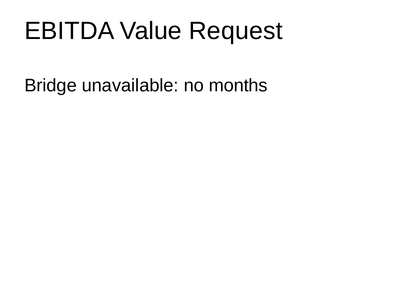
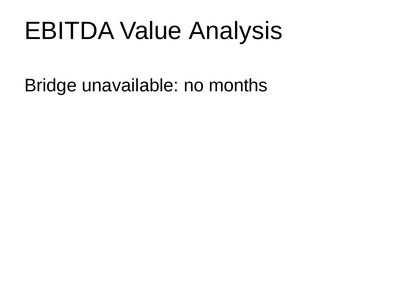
Request: Request -> Analysis
